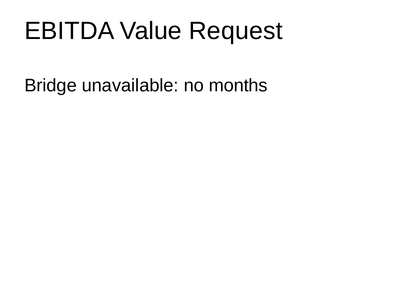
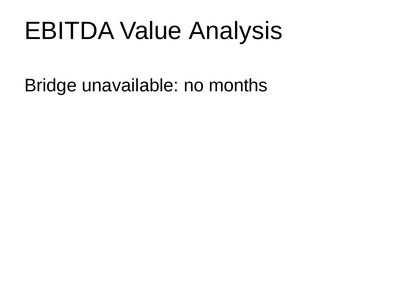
Request: Request -> Analysis
